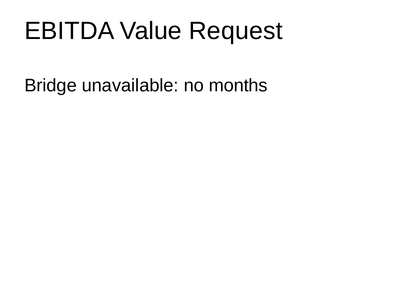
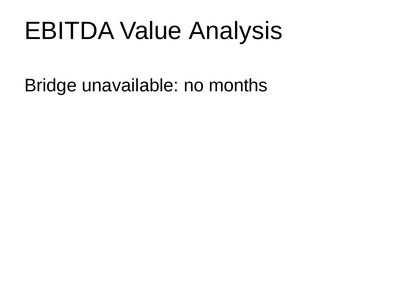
Request: Request -> Analysis
